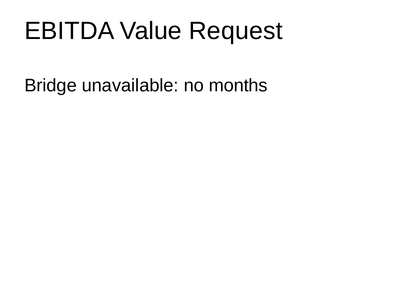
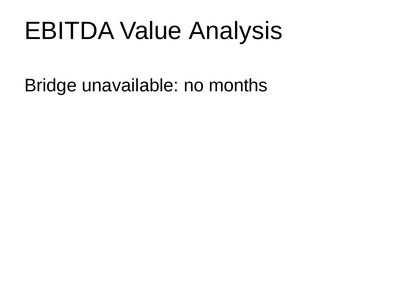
Request: Request -> Analysis
